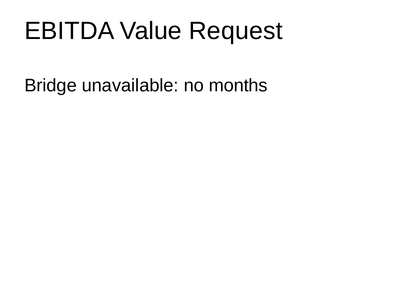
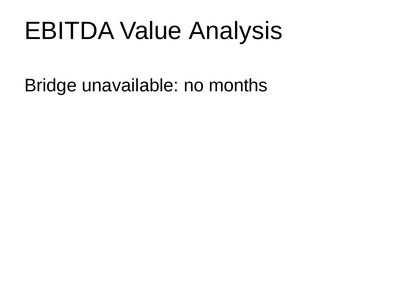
Request: Request -> Analysis
